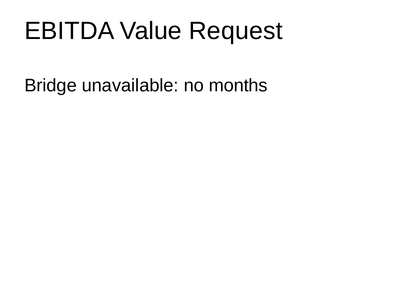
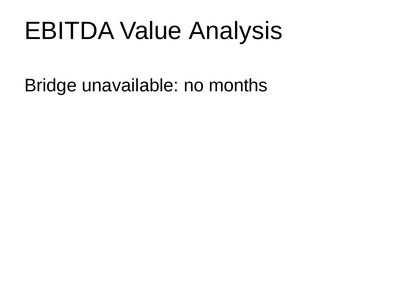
Request: Request -> Analysis
